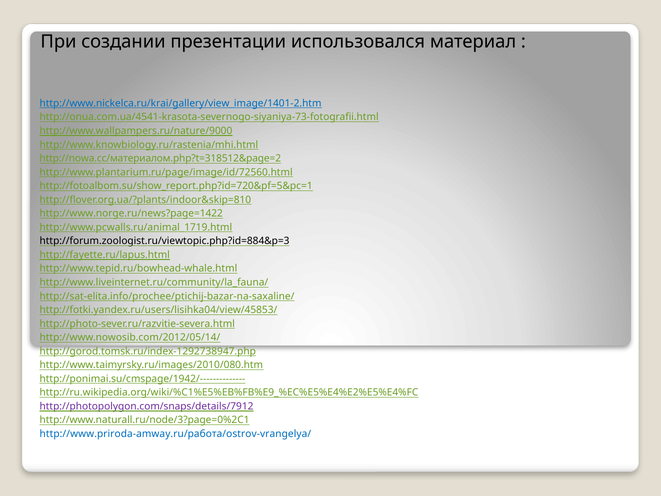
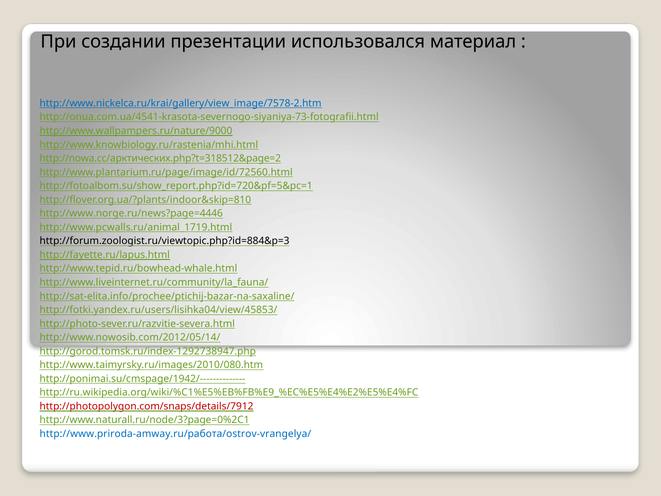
http://www.nickelca.ru/krai/gallery/view_image/1401-2.htm: http://www.nickelca.ru/krai/gallery/view_image/1401-2.htm -> http://www.nickelca.ru/krai/gallery/view_image/7578-2.htm
http://nowa.cc/материалом.php?t=318512&page=2: http://nowa.cc/материалом.php?t=318512&page=2 -> http://nowa.cc/арктических.php?t=318512&page=2
http://www.norge.ru/news?page=1422: http://www.norge.ru/news?page=1422 -> http://www.norge.ru/news?page=4446
http://photopolygon.com/snaps/details/7912 colour: purple -> red
